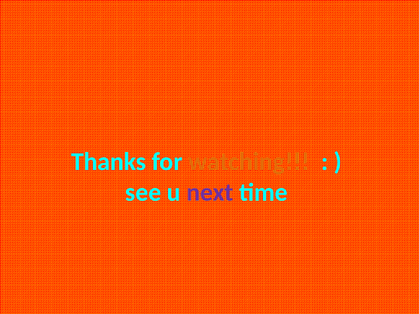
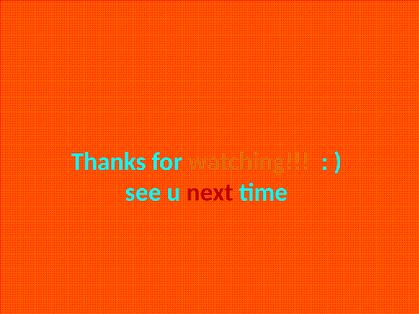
next colour: purple -> red
